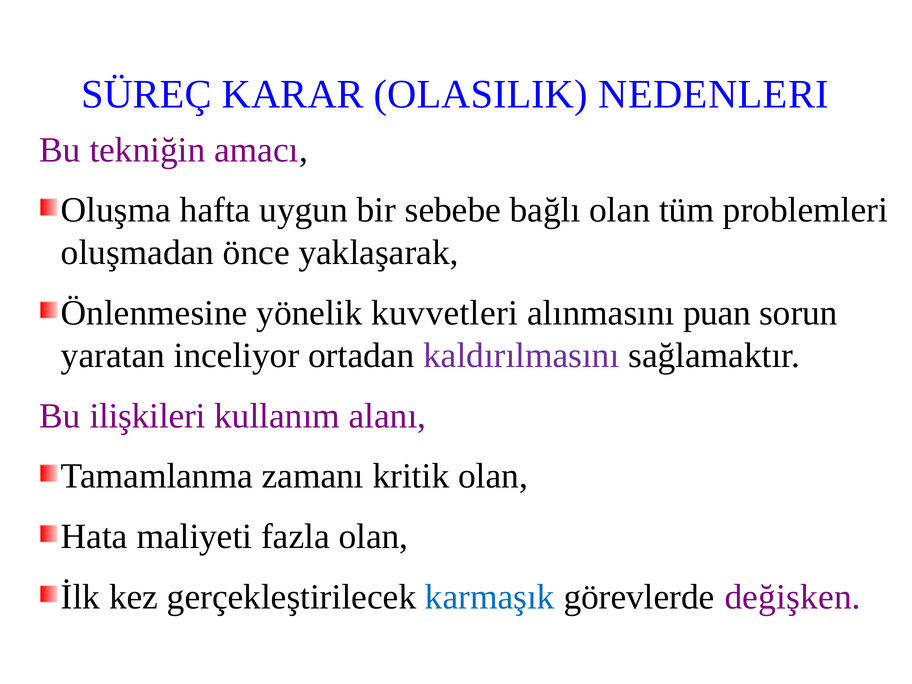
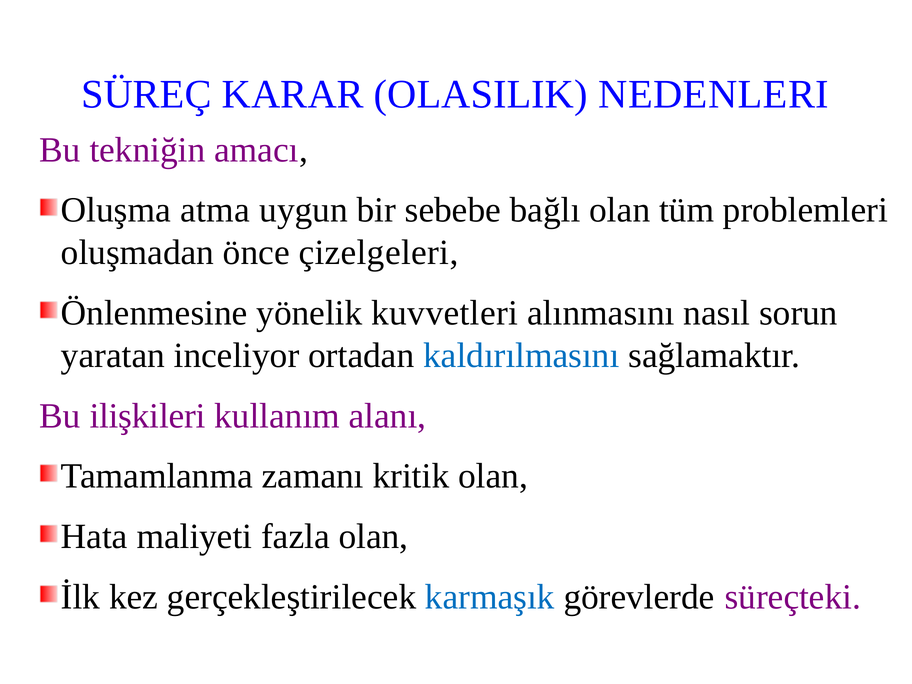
hafta: hafta -> atma
yaklaşarak: yaklaşarak -> çizelgeleri
puan: puan -> nasıl
kaldırılmasını colour: purple -> blue
değişken: değişken -> süreçteki
